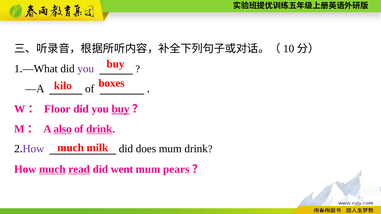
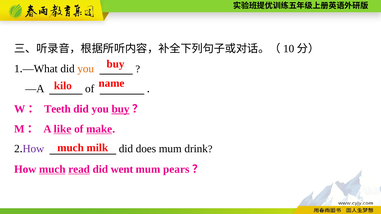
you at (86, 69) colour: purple -> orange
boxes: boxes -> name
Floor: Floor -> Teeth
also: also -> like
of drink: drink -> make
